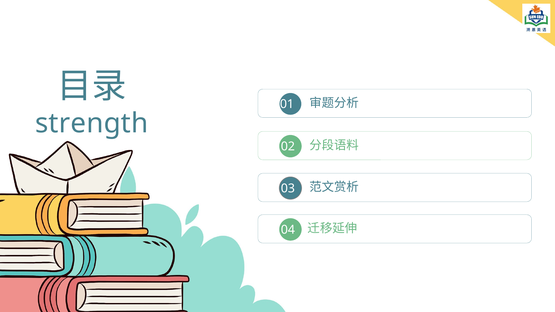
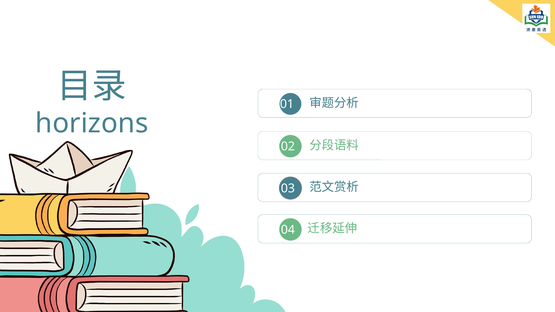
strength: strength -> horizons
